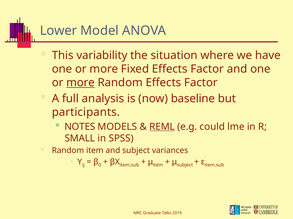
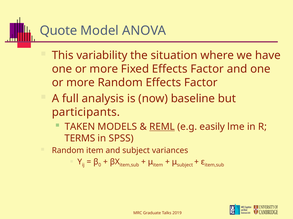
Lower: Lower -> Quote
more at (81, 83) underline: present -> none
NOTES: NOTES -> TAKEN
could: could -> easily
SMALL: SMALL -> TERMS
